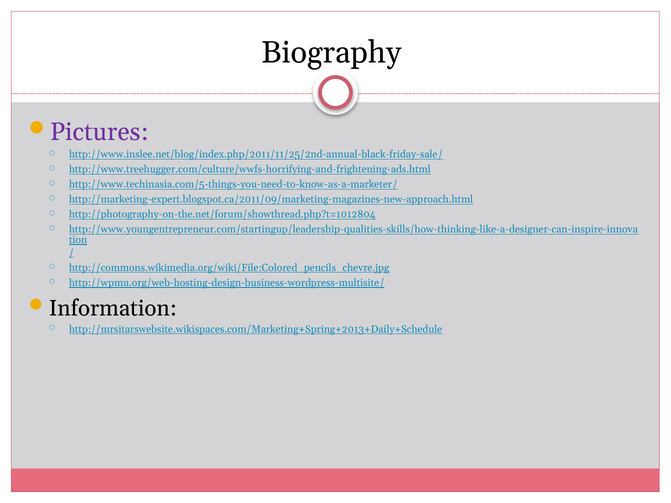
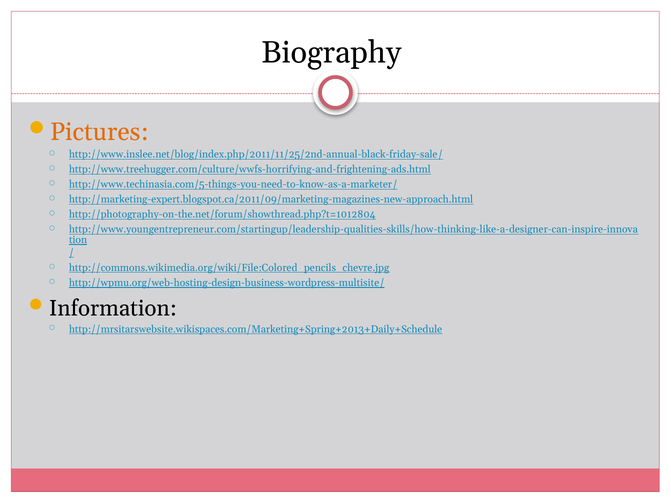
Pictures colour: purple -> orange
